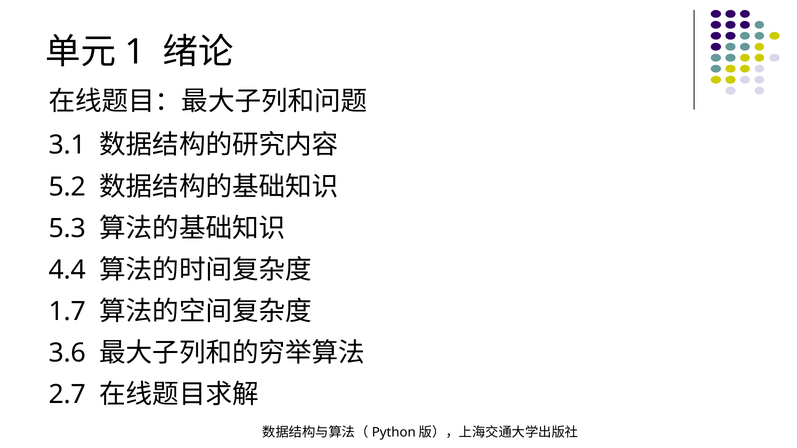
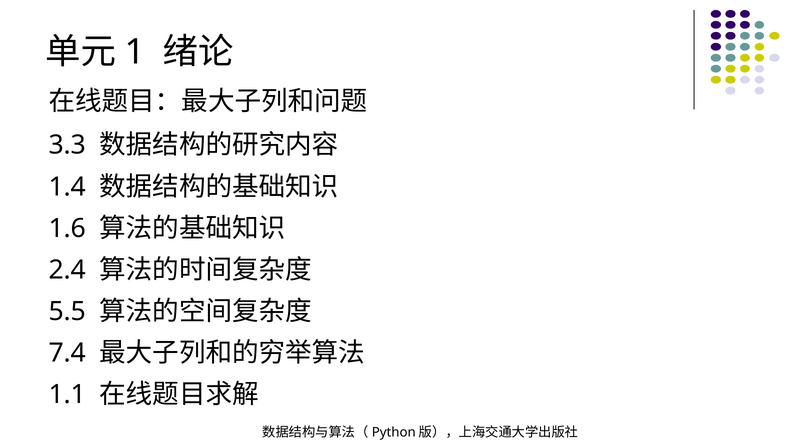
3.1: 3.1 -> 3.3
5.2: 5.2 -> 1.4
5.3: 5.3 -> 1.6
4.4: 4.4 -> 2.4
1.7: 1.7 -> 5.5
3.6: 3.6 -> 7.4
2.7: 2.7 -> 1.1
